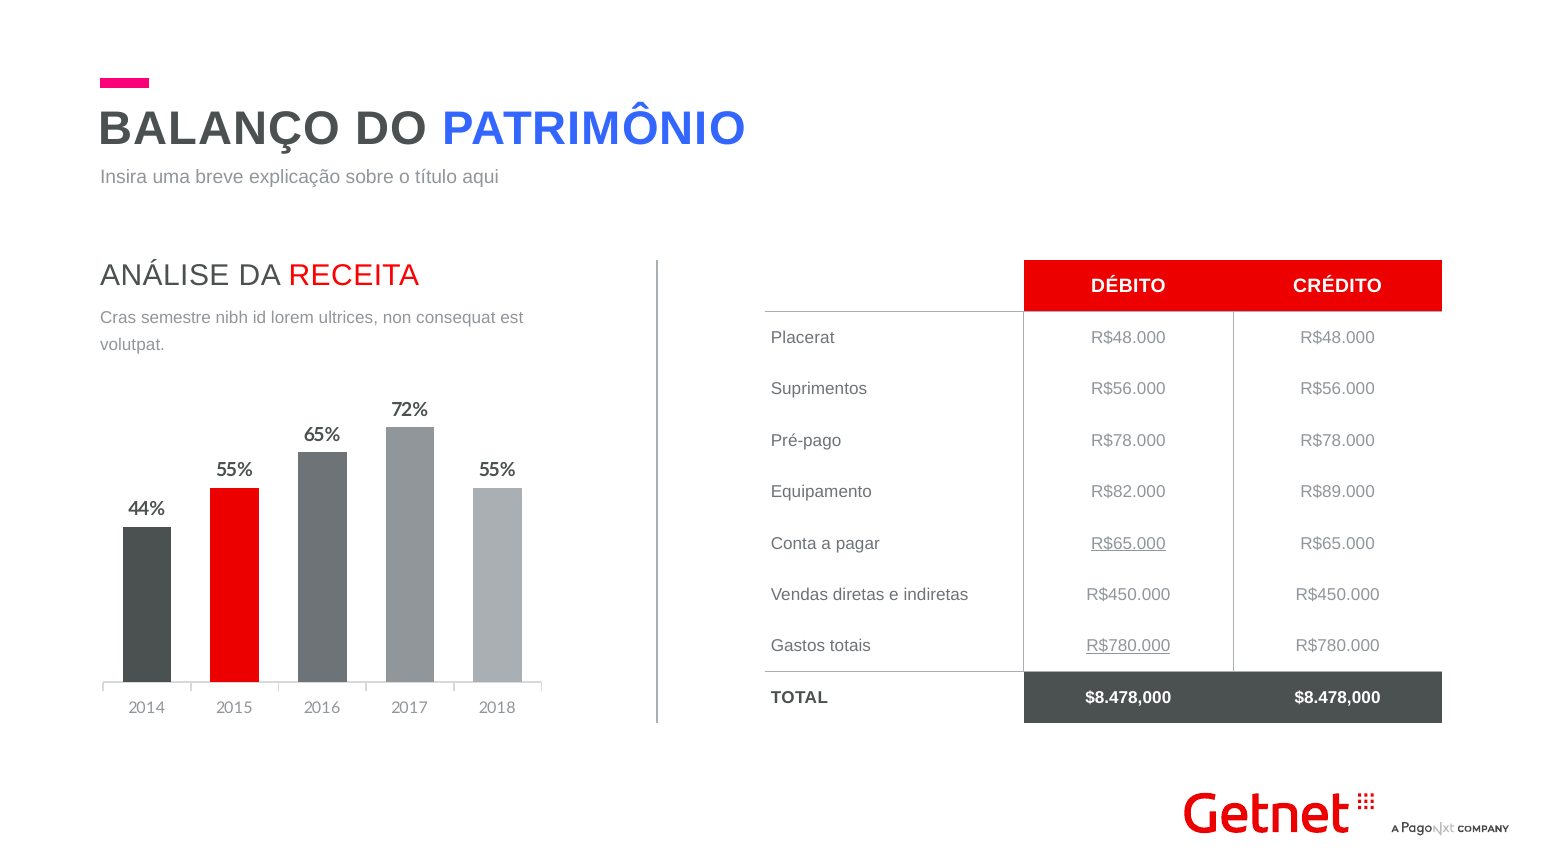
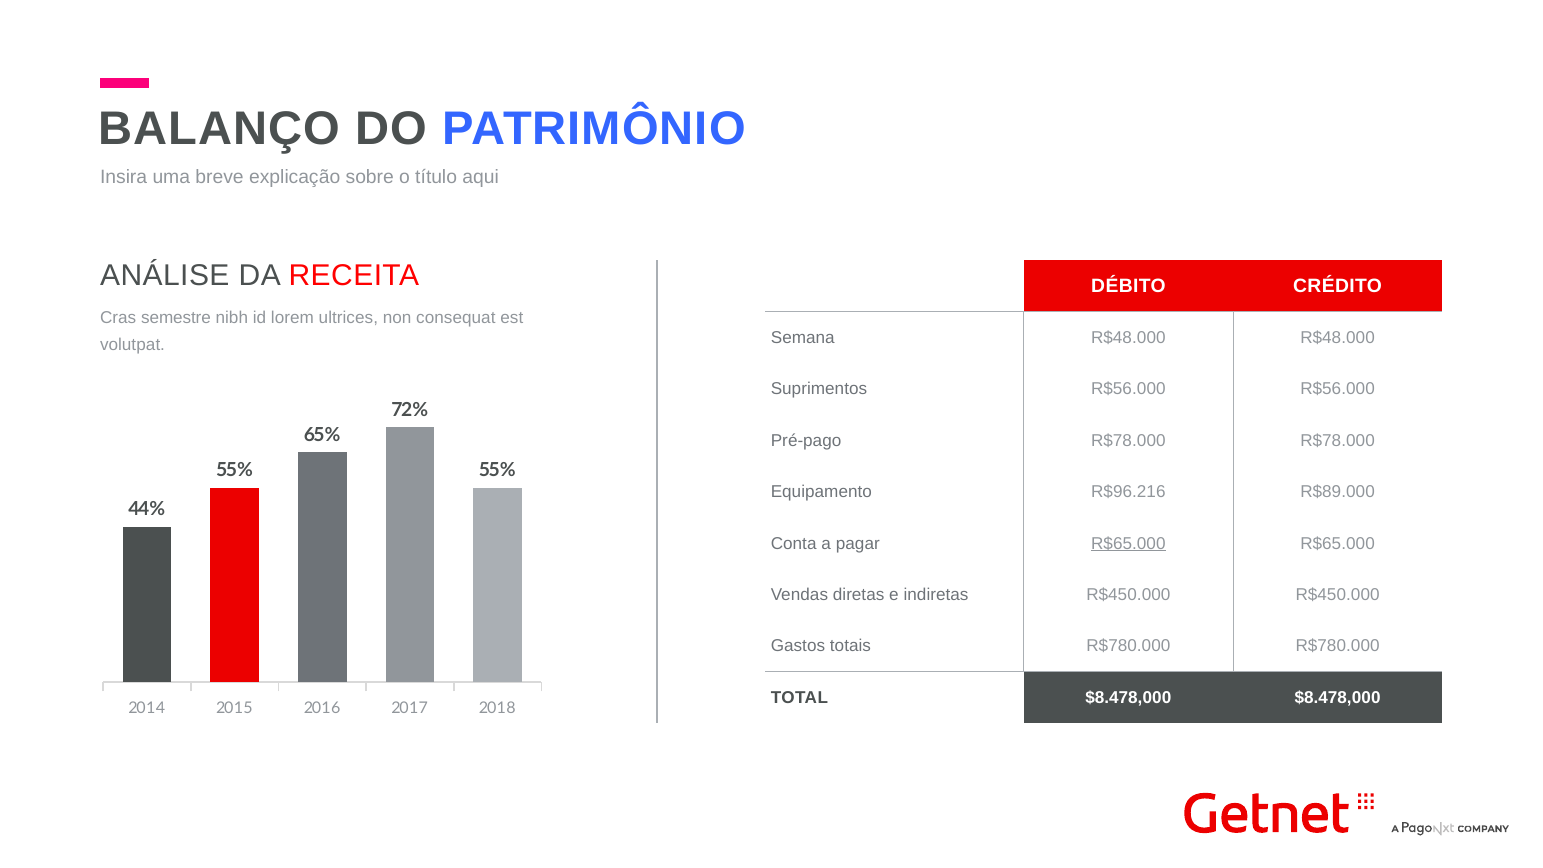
Placerat: Placerat -> Semana
R$82.000: R$82.000 -> R$96.216
R$780.000 at (1128, 646) underline: present -> none
